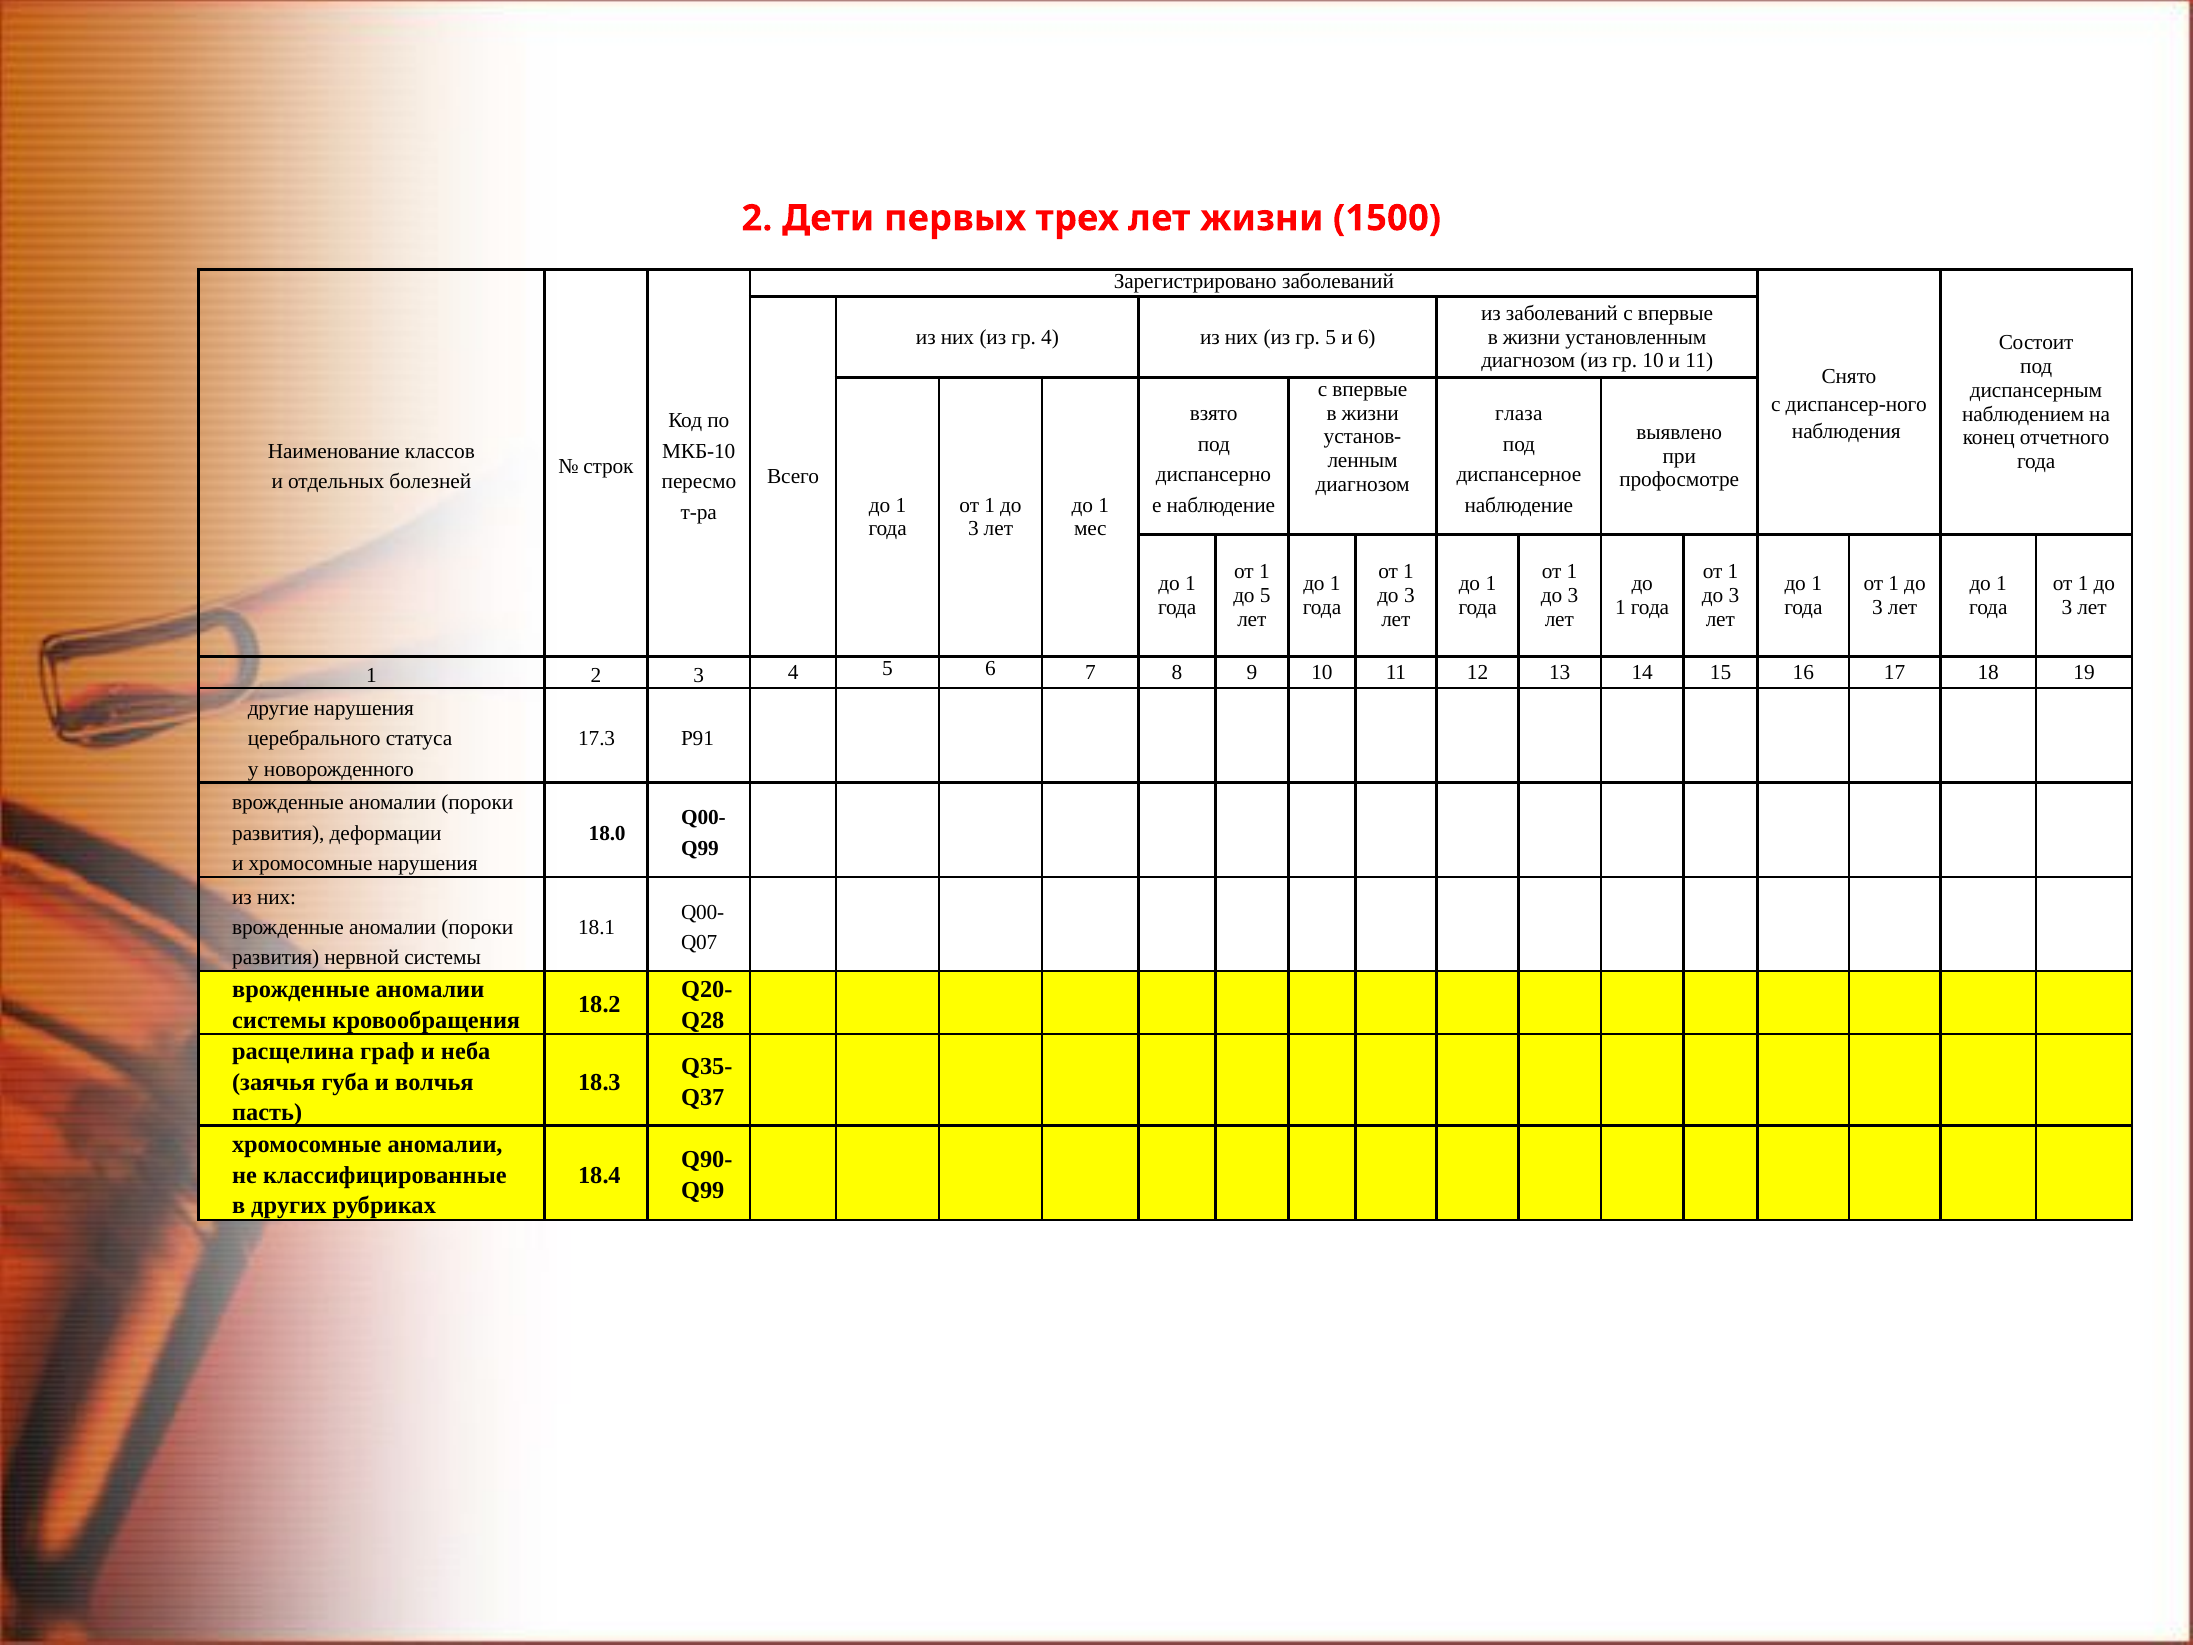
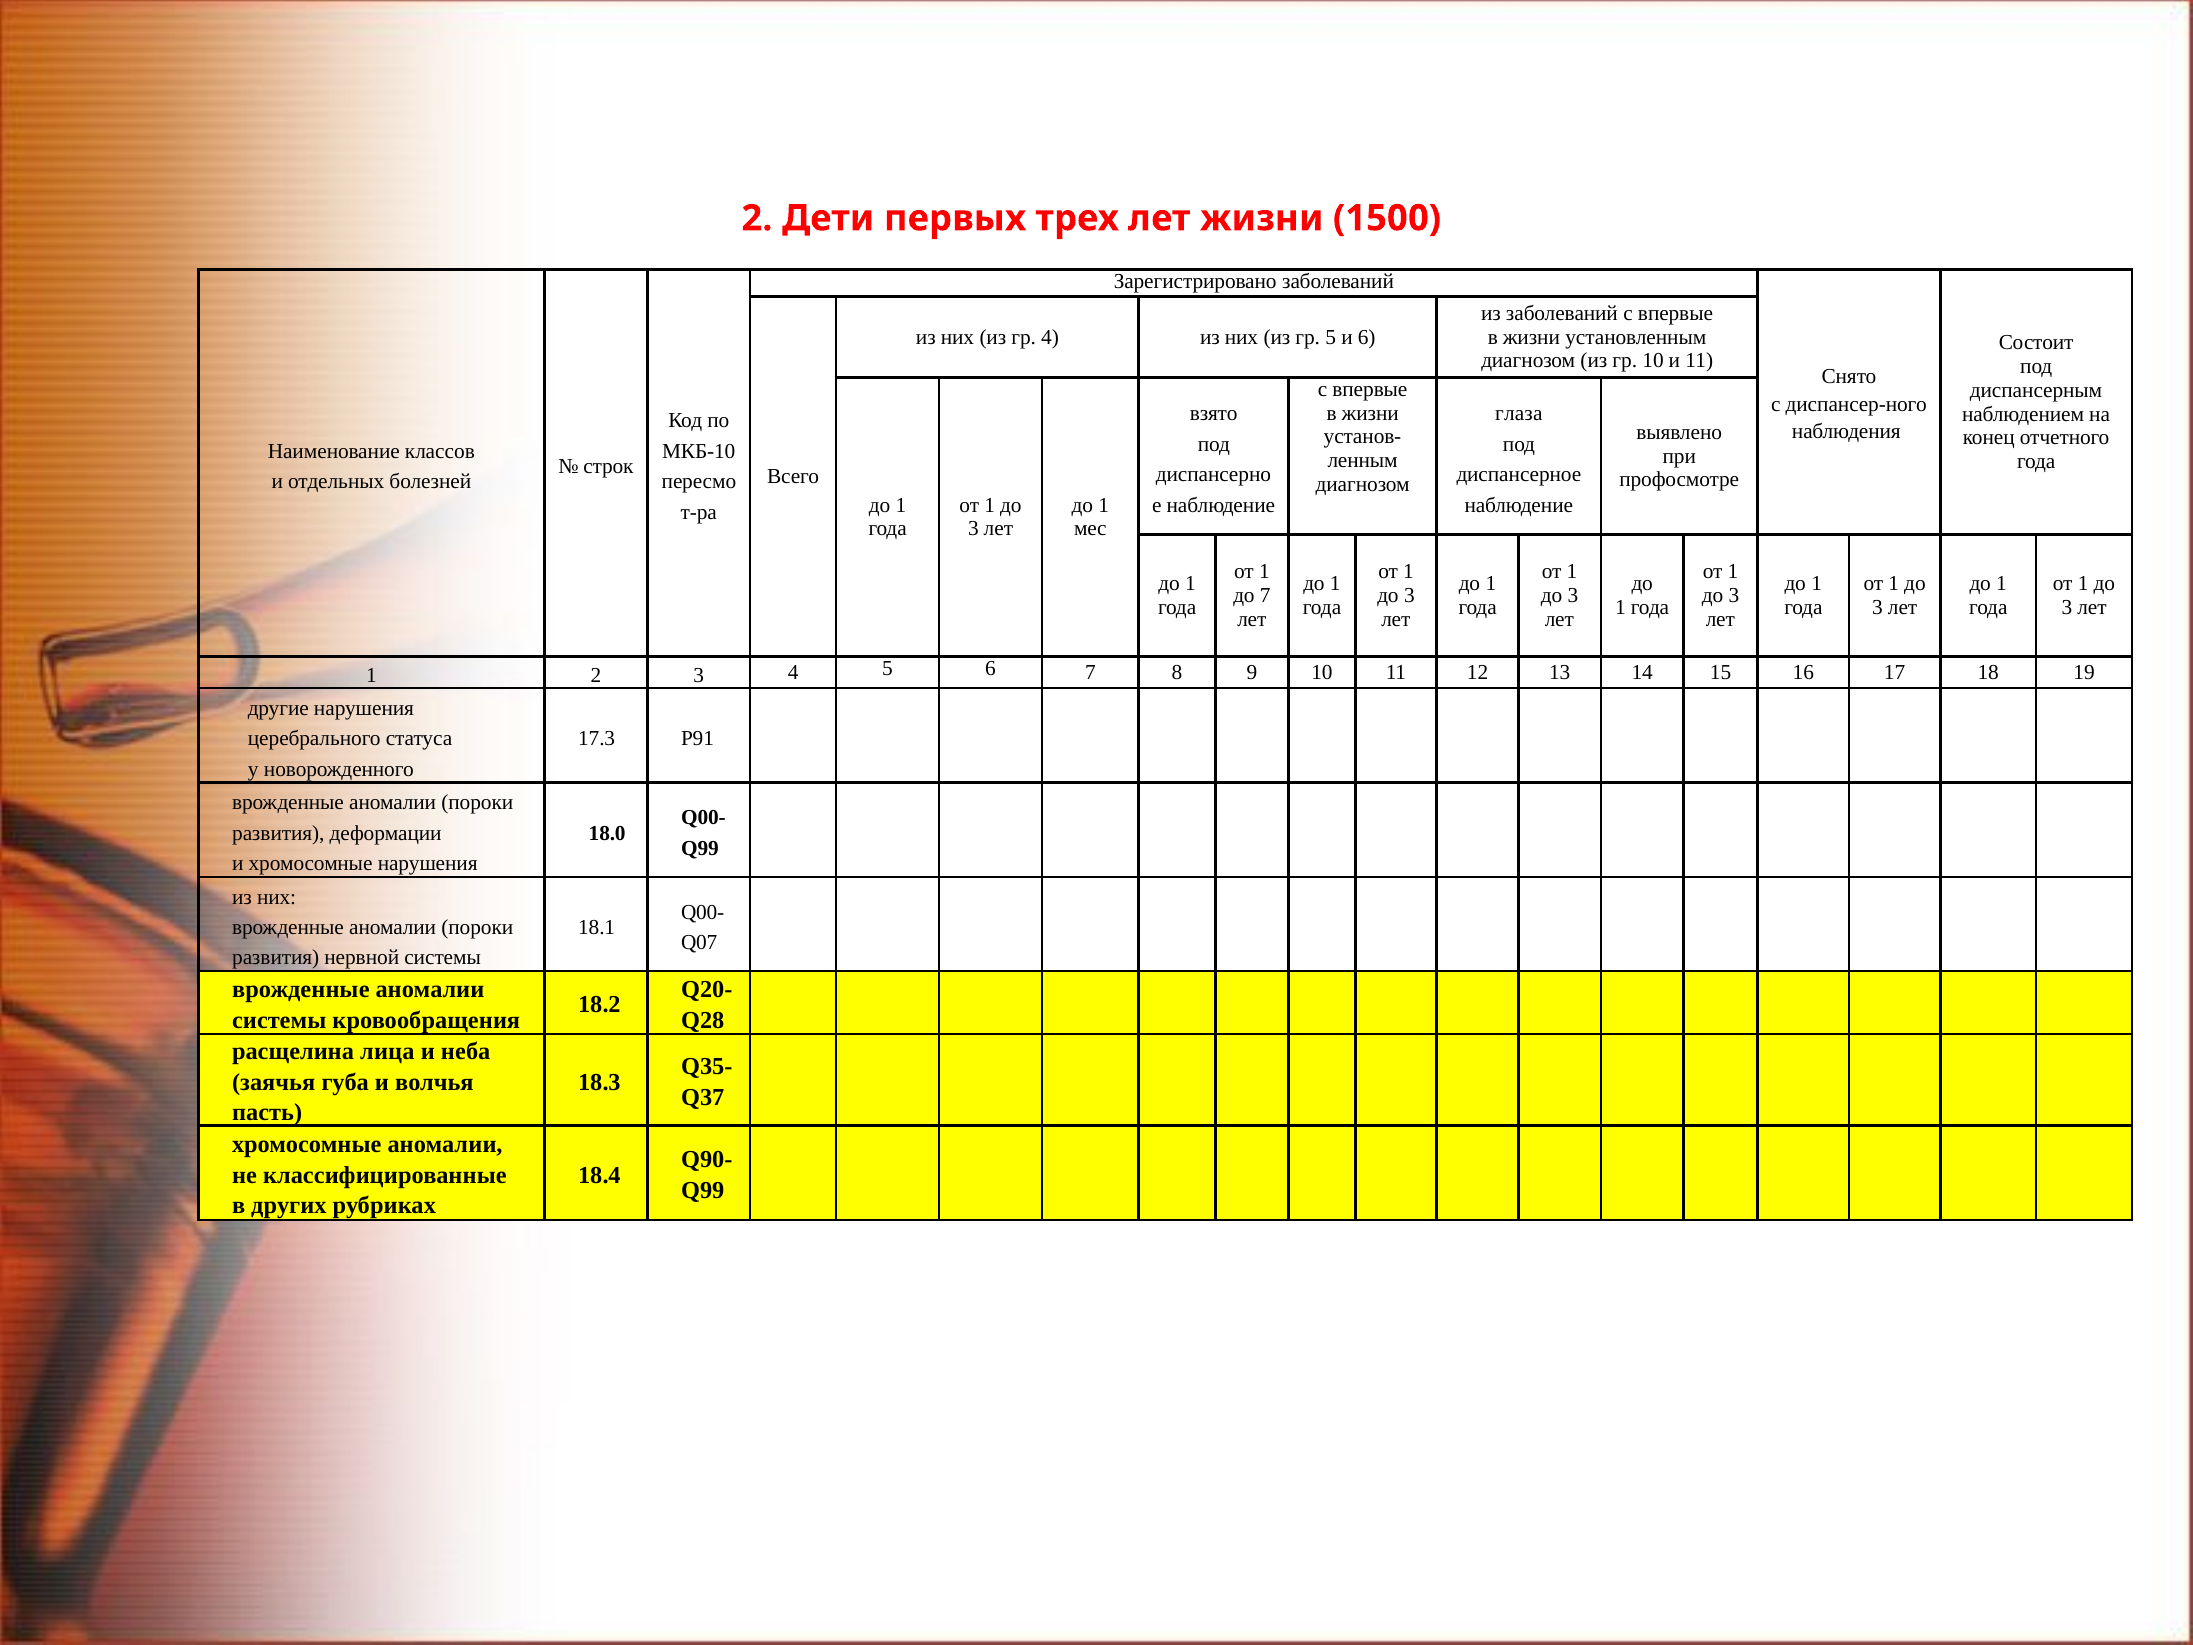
до 5: 5 -> 7
граф: граф -> лица
